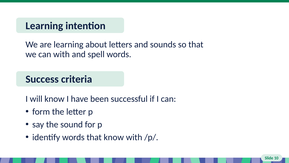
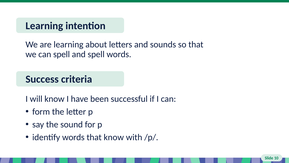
can with: with -> spell
